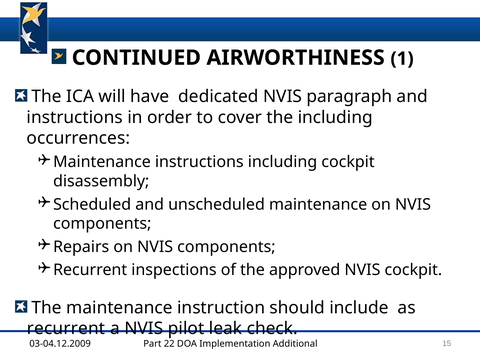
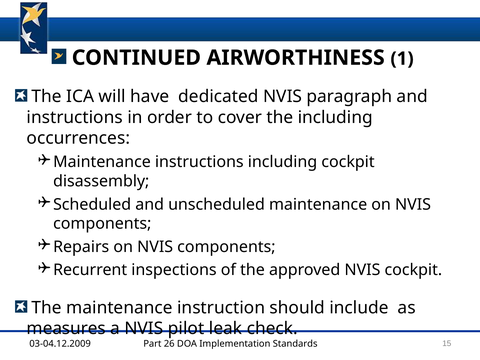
recurrent at (66, 329): recurrent -> measures
22: 22 -> 26
Additional: Additional -> Standards
